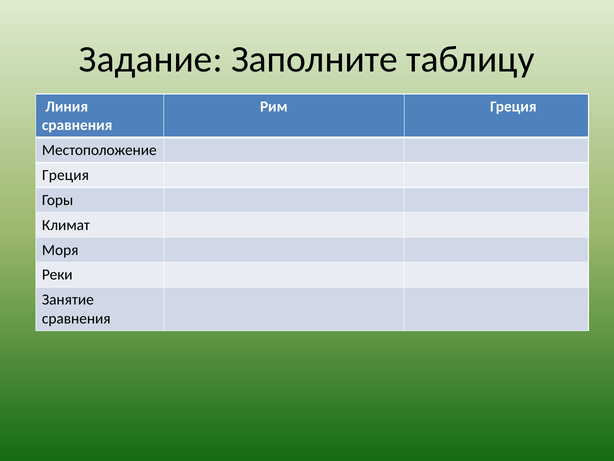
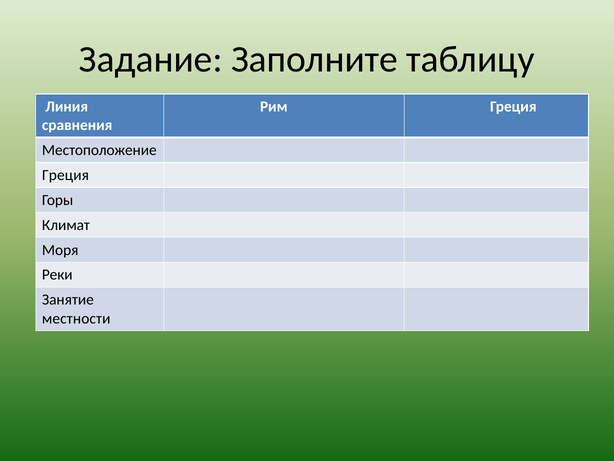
сравнения at (76, 318): сравнения -> местности
